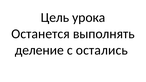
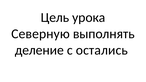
Останется: Останется -> Северную
